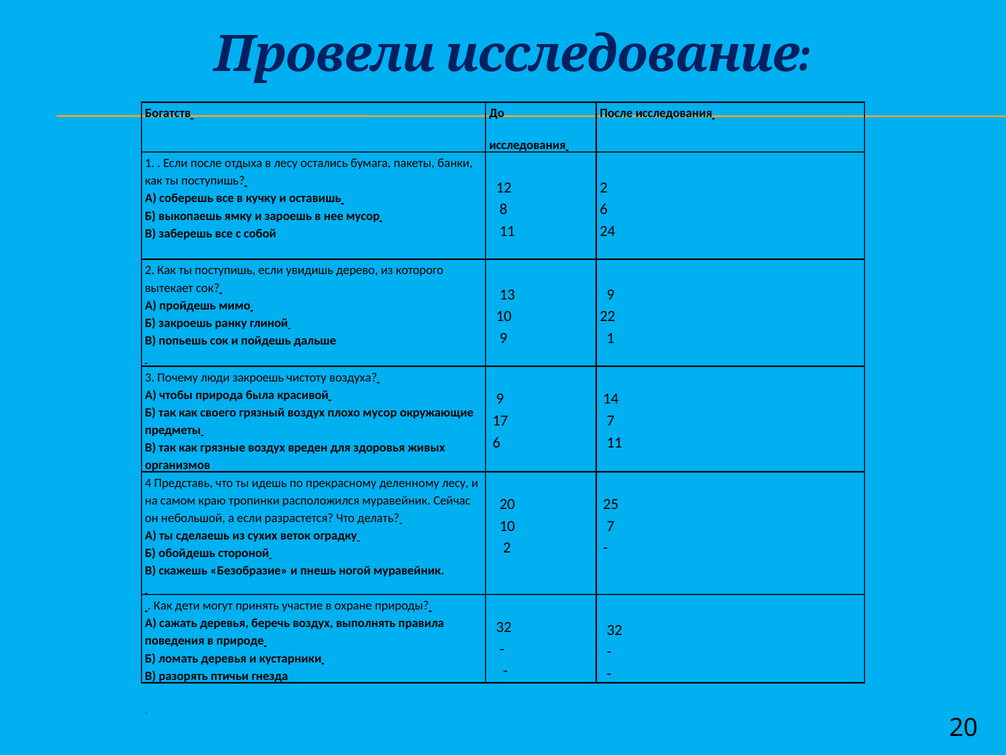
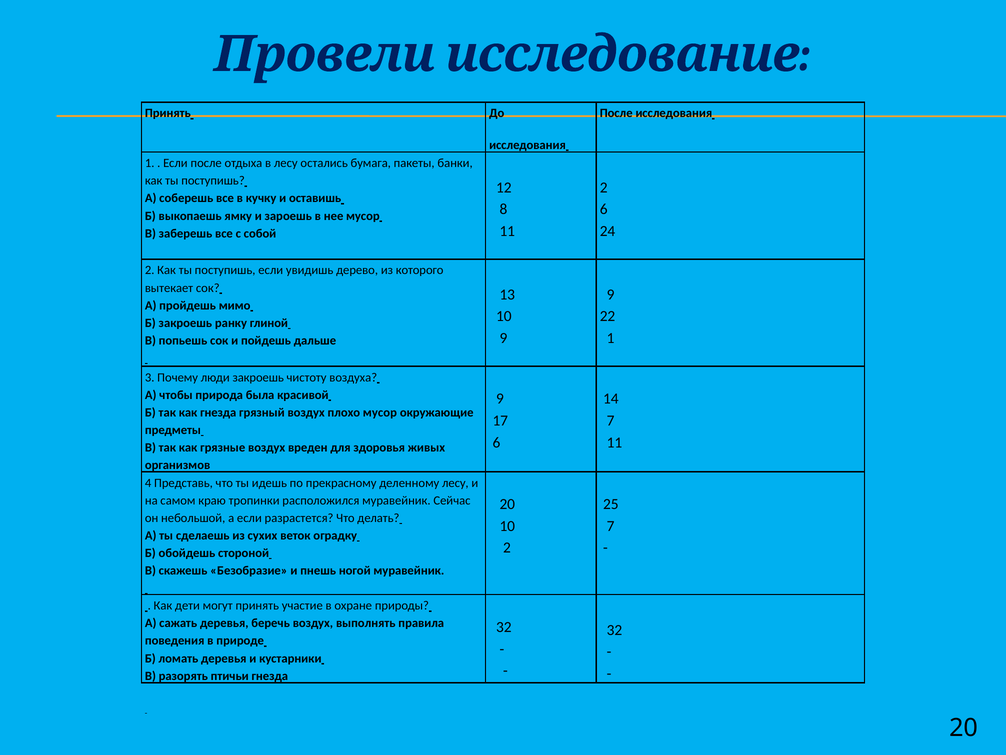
Богатств at (168, 113): Богатств -> Принять
как своего: своего -> гнезда
